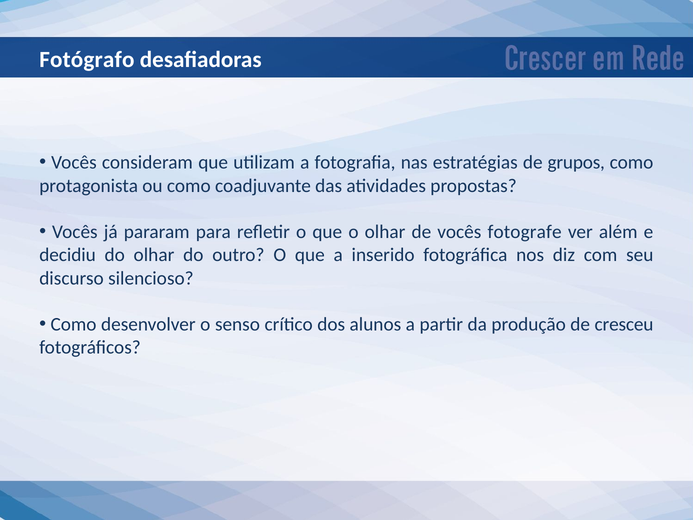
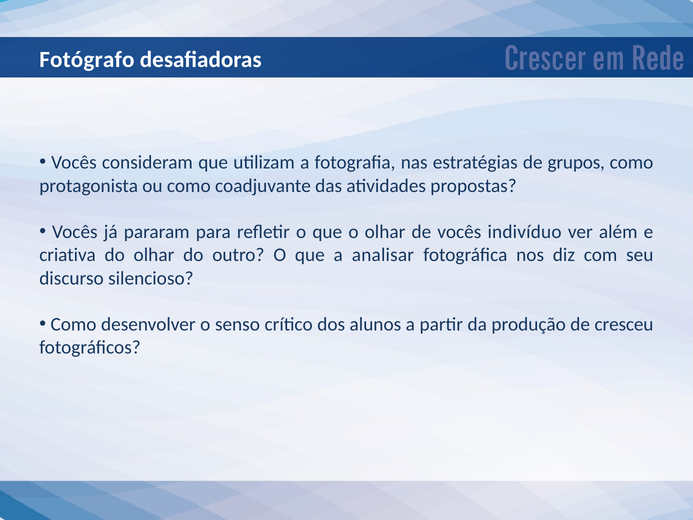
fotografe: fotografe -> indivíduo
decidiu: decidiu -> criativa
inserido: inserido -> analisar
